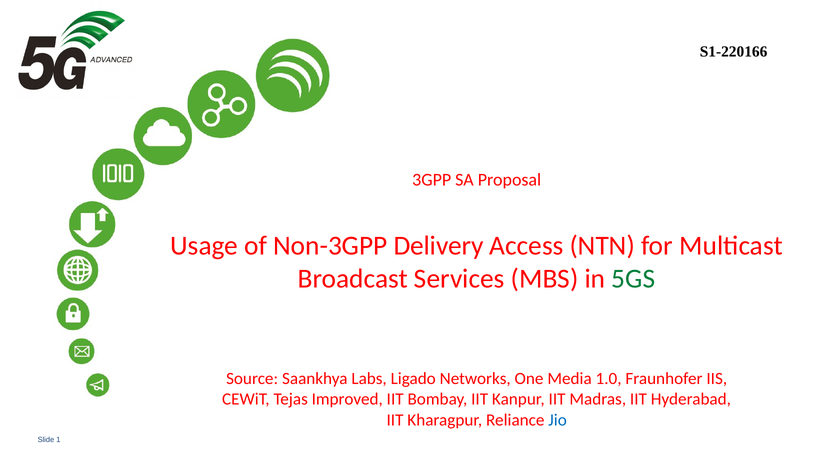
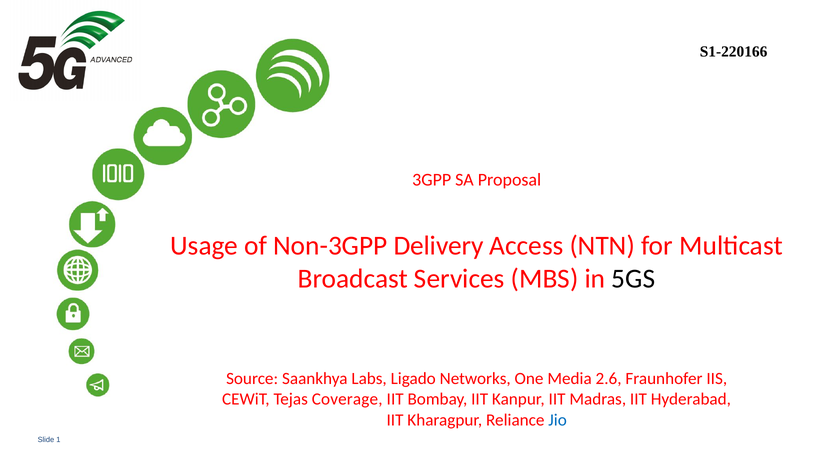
5GS colour: green -> black
1.0: 1.0 -> 2.6
Improved: Improved -> Coverage
